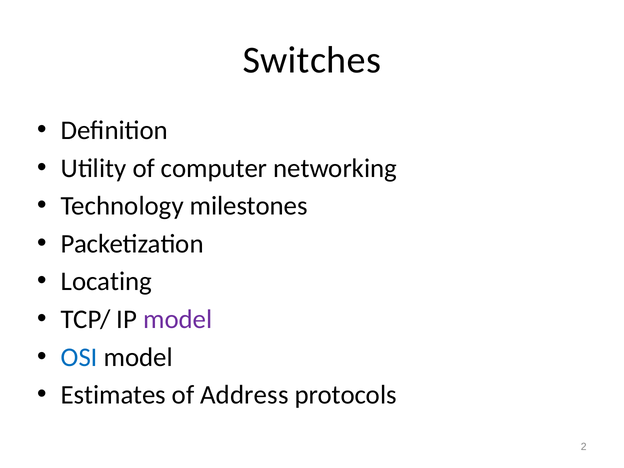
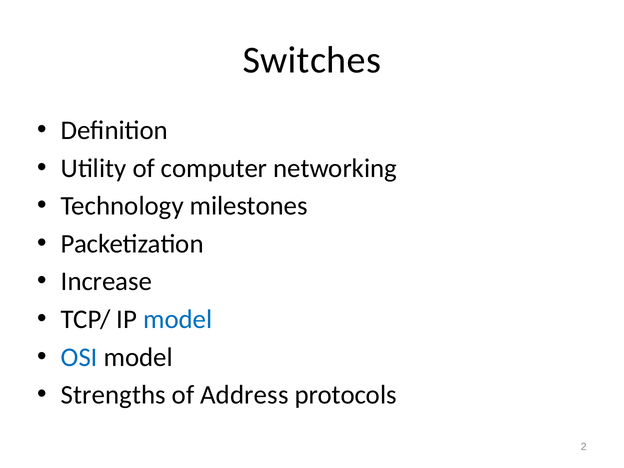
Locating: Locating -> Increase
model at (178, 319) colour: purple -> blue
Estimates: Estimates -> Strengths
